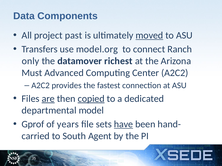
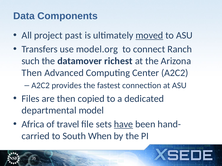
only: only -> such
Must at (32, 73): Must -> Then
are underline: present -> none
copied underline: present -> none
Gprof: Gprof -> Africa
years: years -> travel
Agent: Agent -> When
